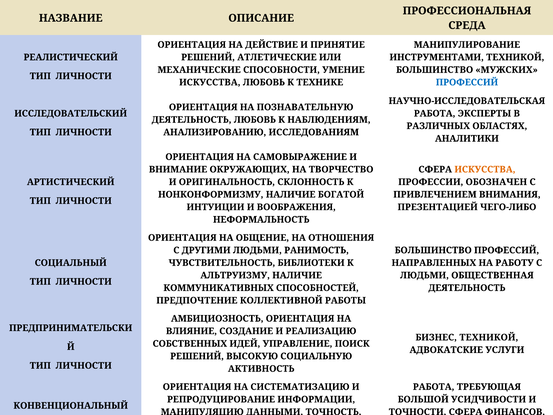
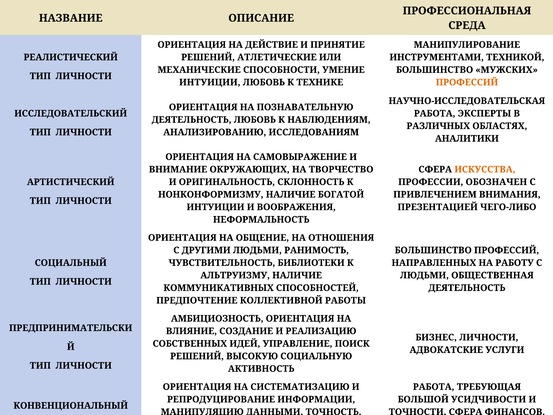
ИСКУССТВА at (210, 82): ИСКУССТВА -> ИНТУИЦИИ
ПРОФЕССИЙ at (467, 82) colour: blue -> orange
БИЗНЕС ТЕХНИКОЙ: ТЕХНИКОЙ -> ЛИЧНОСТИ
